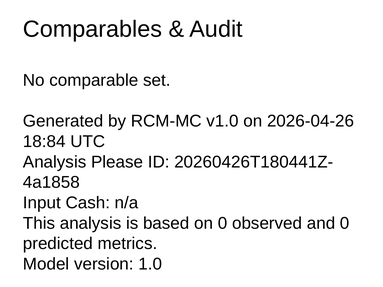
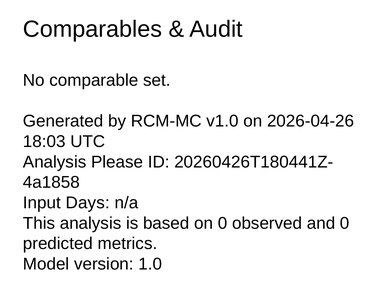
18:84: 18:84 -> 18:03
Cash: Cash -> Days
